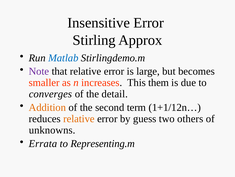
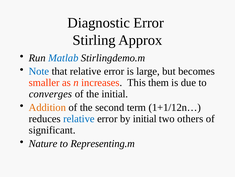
Insensitive: Insensitive -> Diagnostic
Note colour: purple -> blue
the detail: detail -> initial
relative at (79, 118) colour: orange -> blue
by guess: guess -> initial
unknowns: unknowns -> significant
Errata: Errata -> Nature
